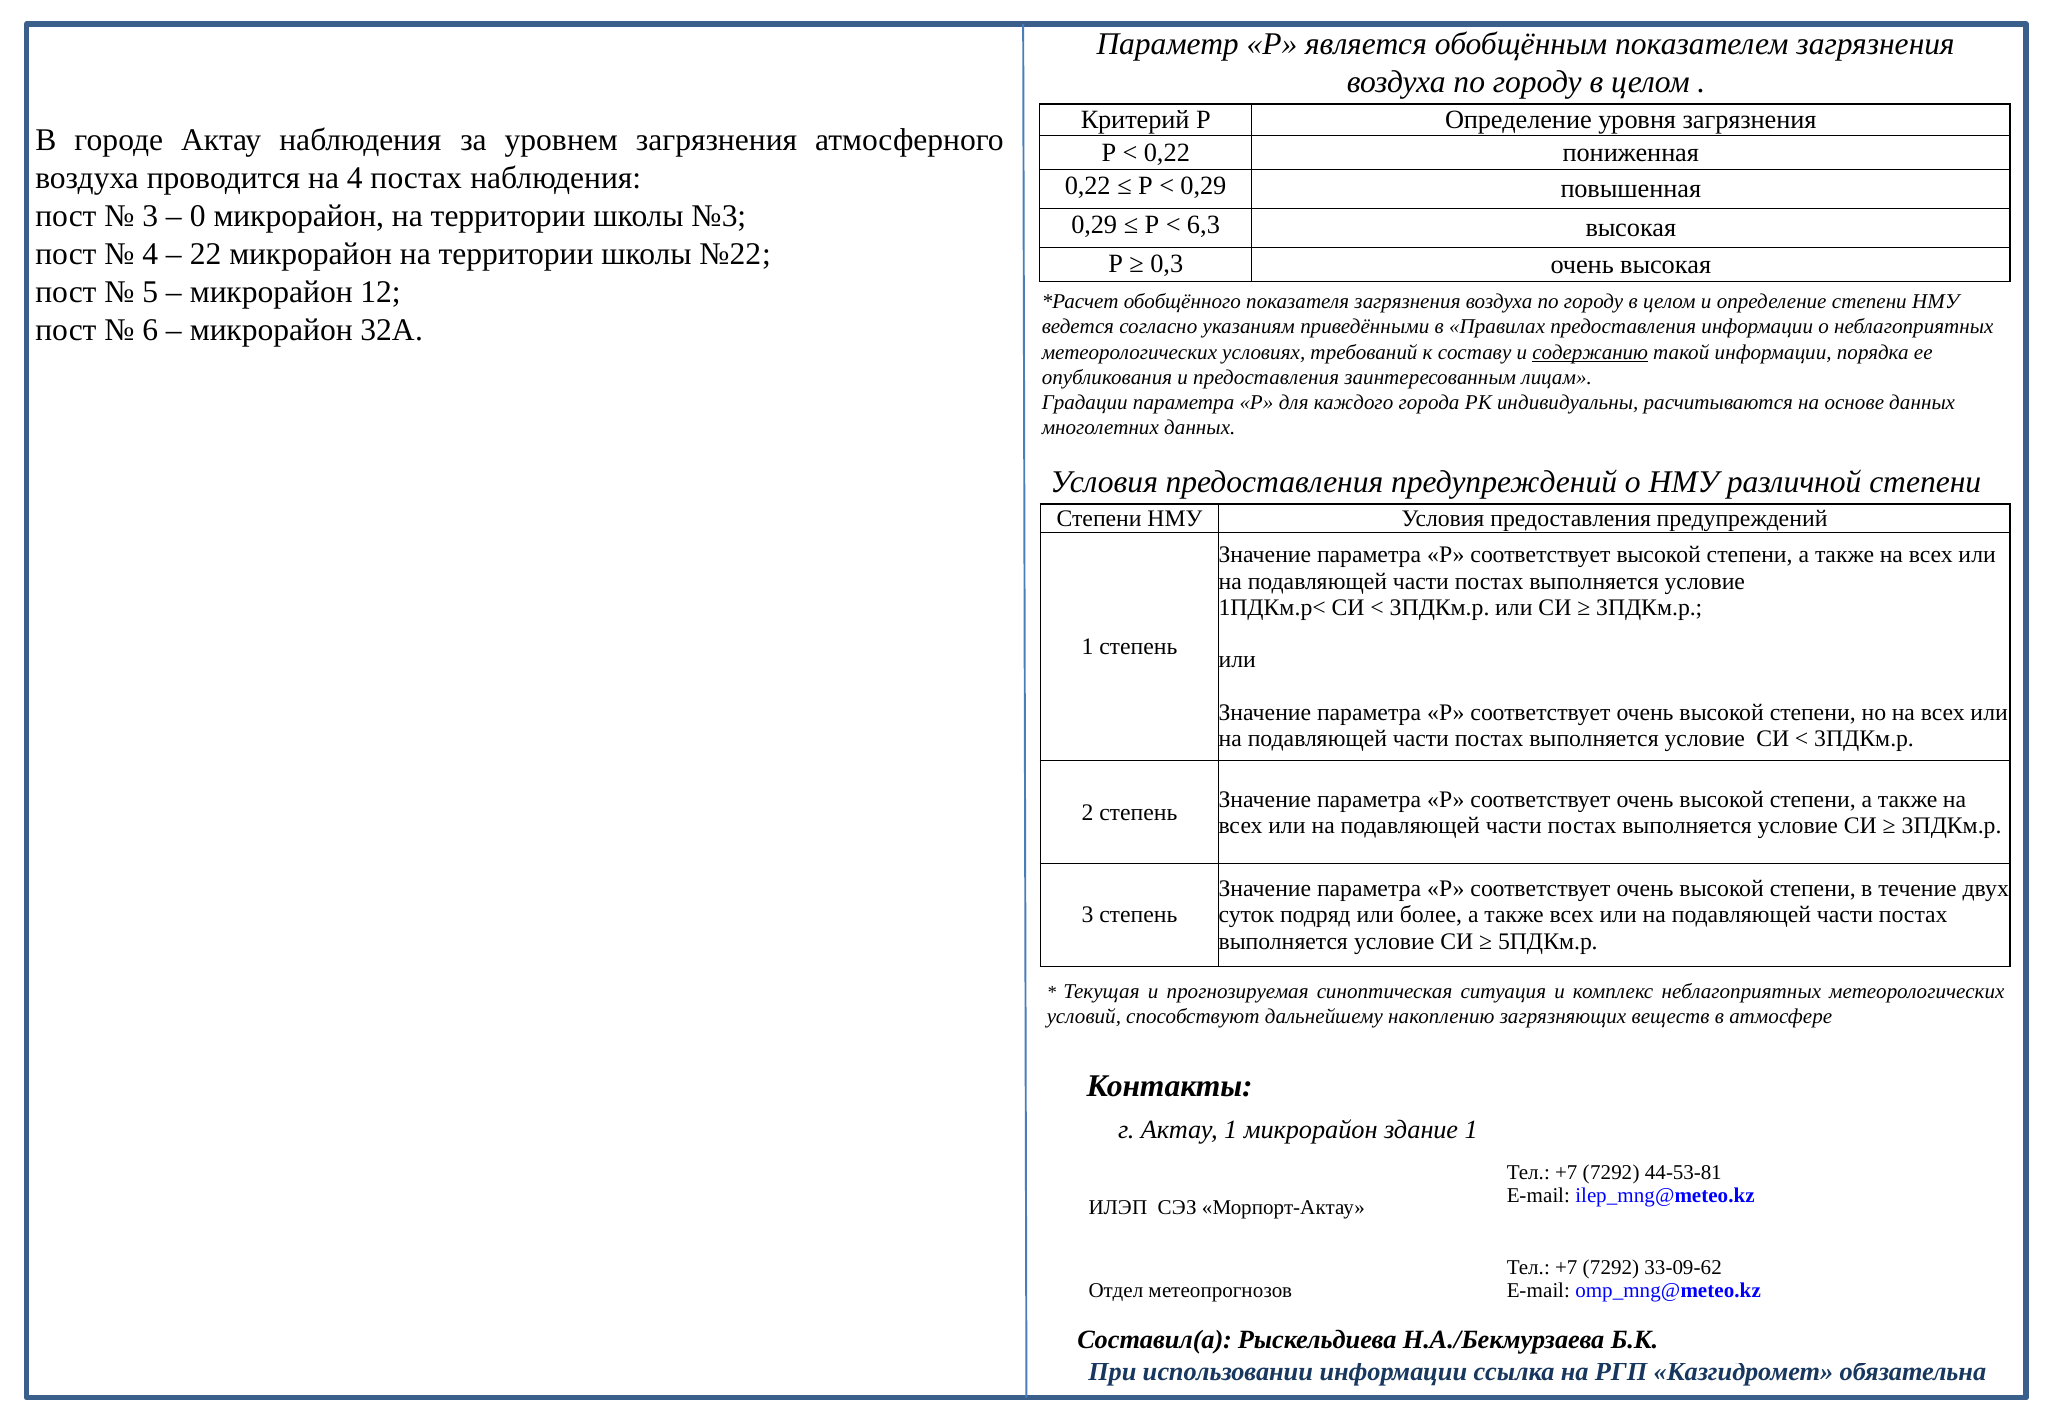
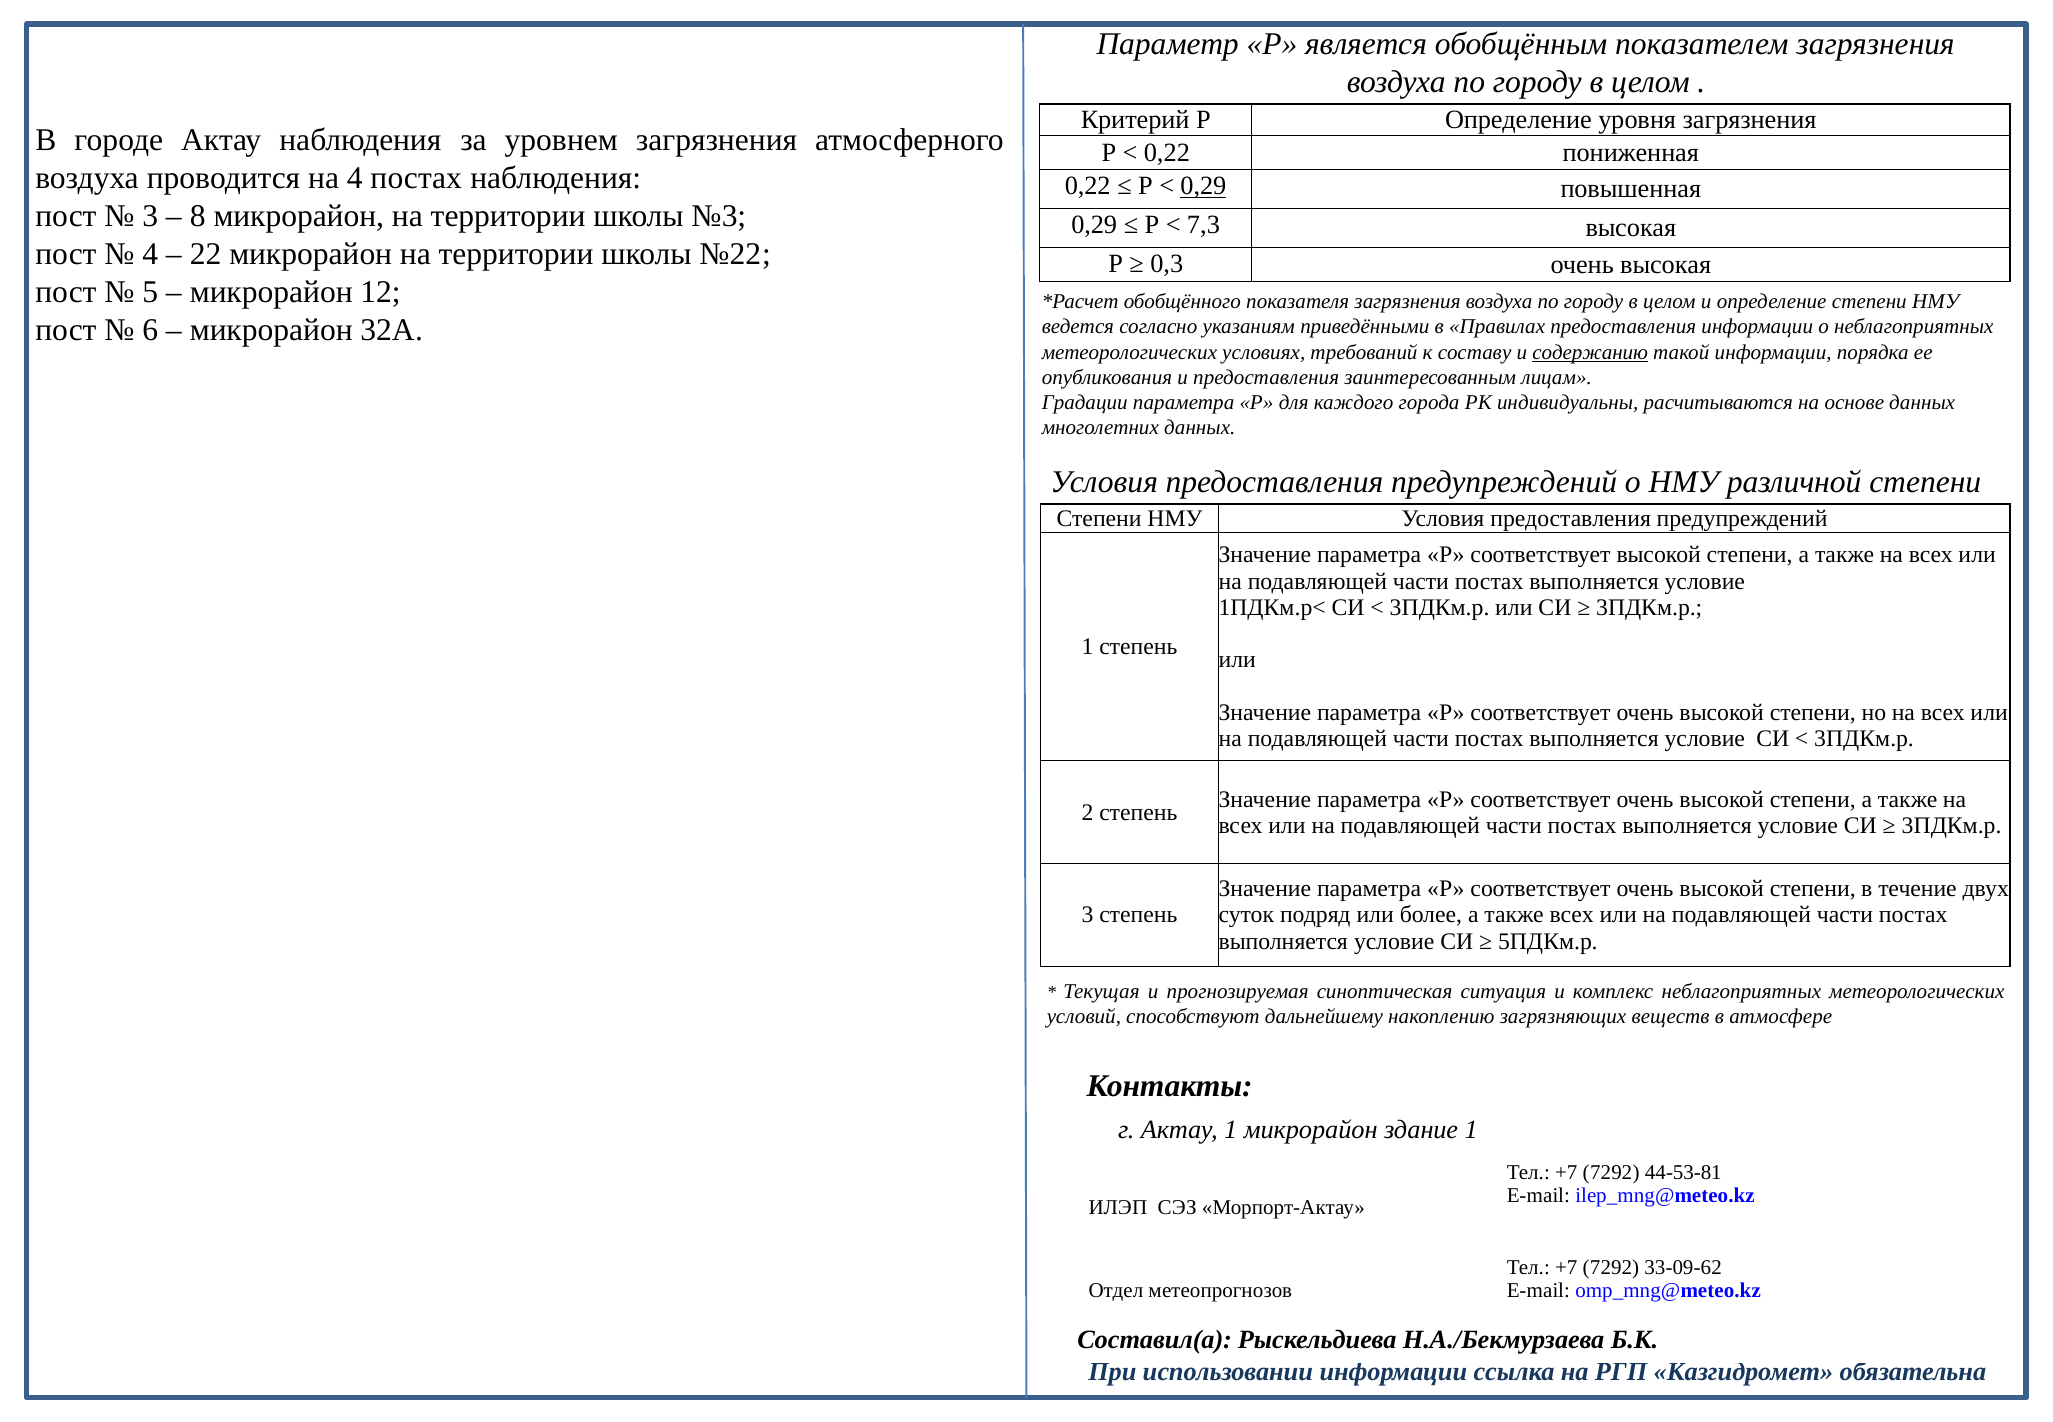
0,29 at (1203, 186) underline: none -> present
0: 0 -> 8
6,3: 6,3 -> 7,3
